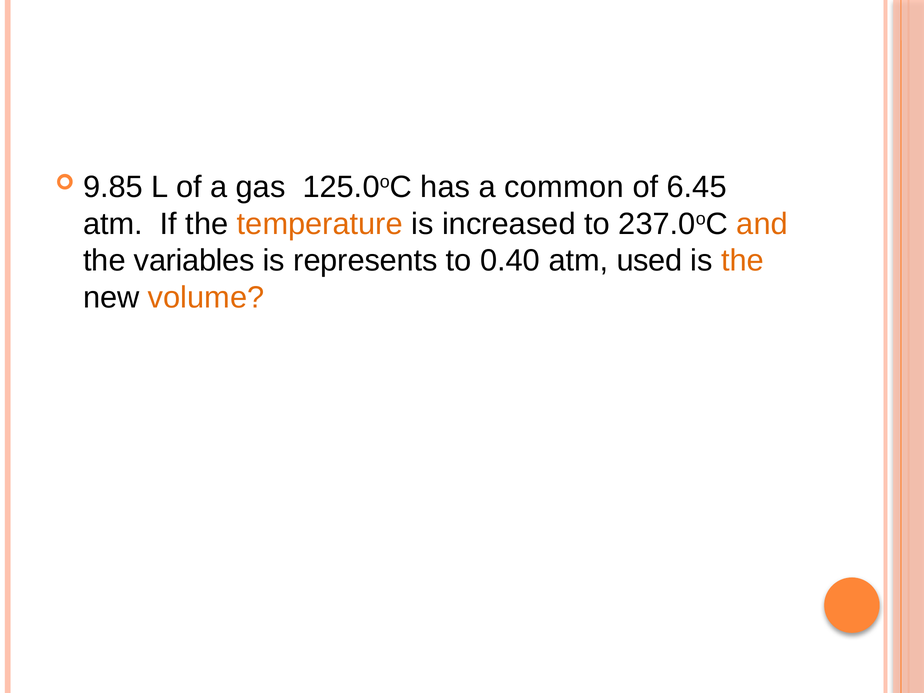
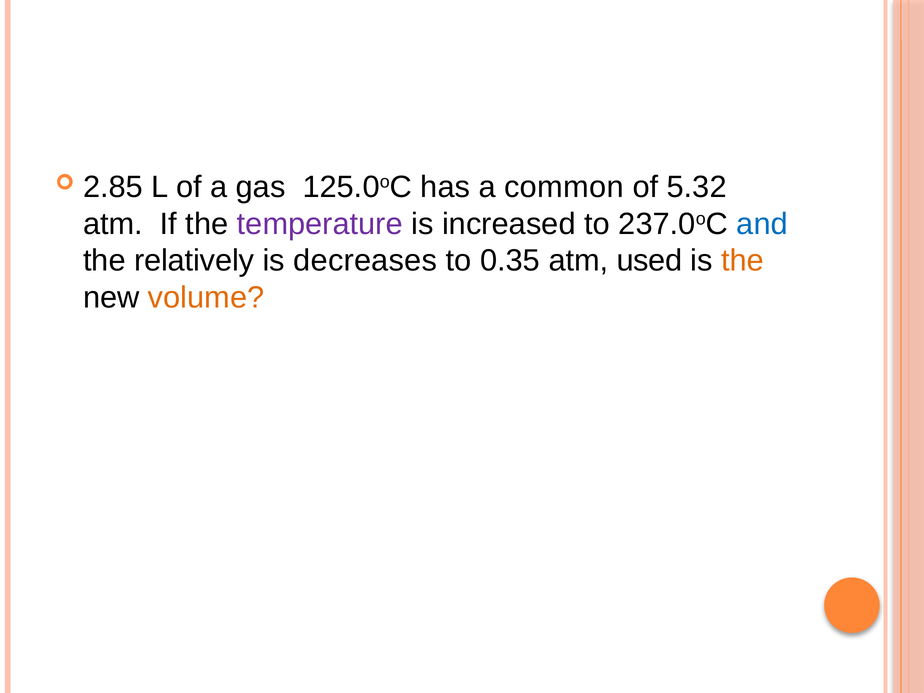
9.85: 9.85 -> 2.85
6.45: 6.45 -> 5.32
temperature colour: orange -> purple
and colour: orange -> blue
variables: variables -> relatively
represents: represents -> decreases
0.40: 0.40 -> 0.35
